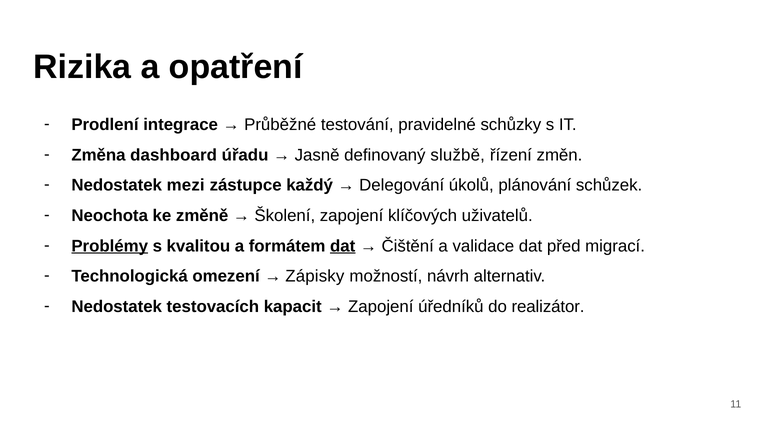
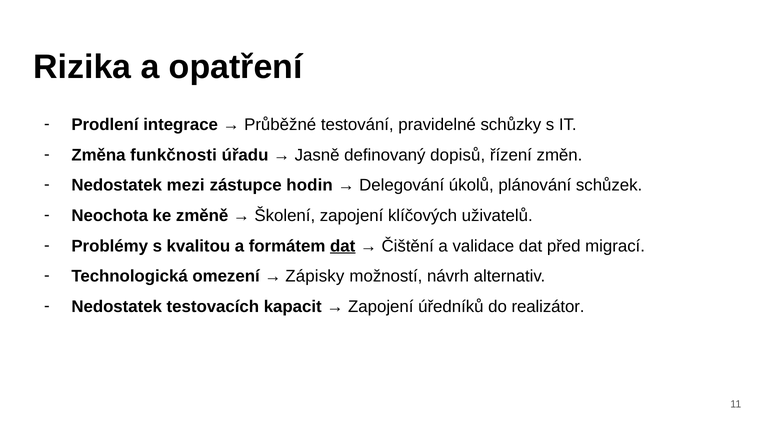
dashboard: dashboard -> funkčnosti
službě: službě -> dopisů
každý: každý -> hodin
Problémy underline: present -> none
